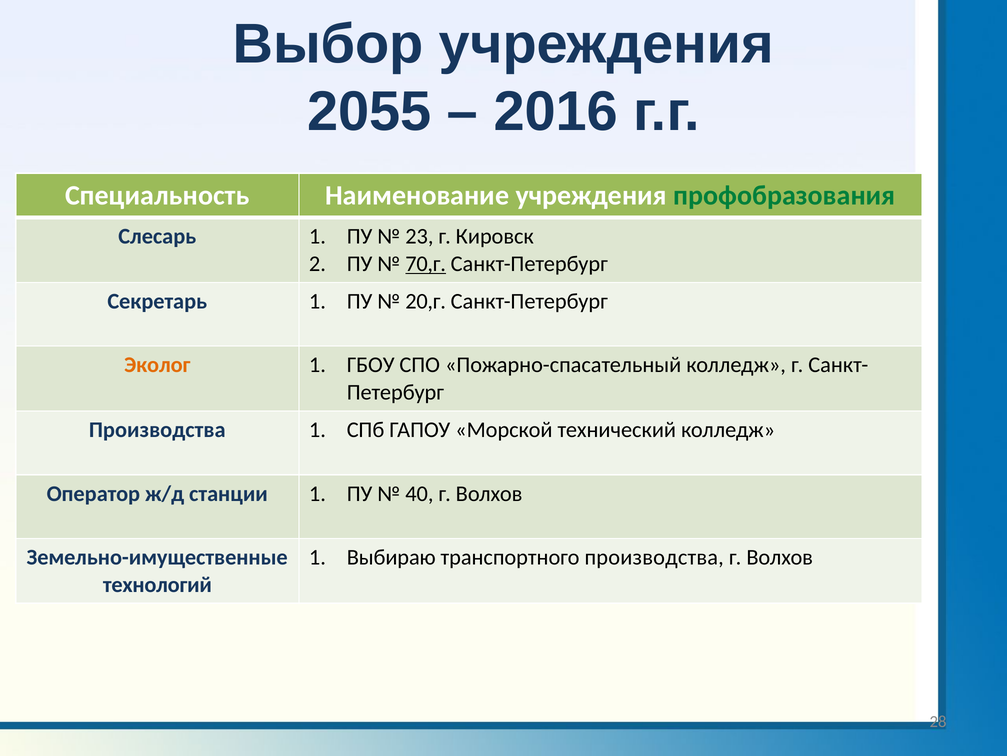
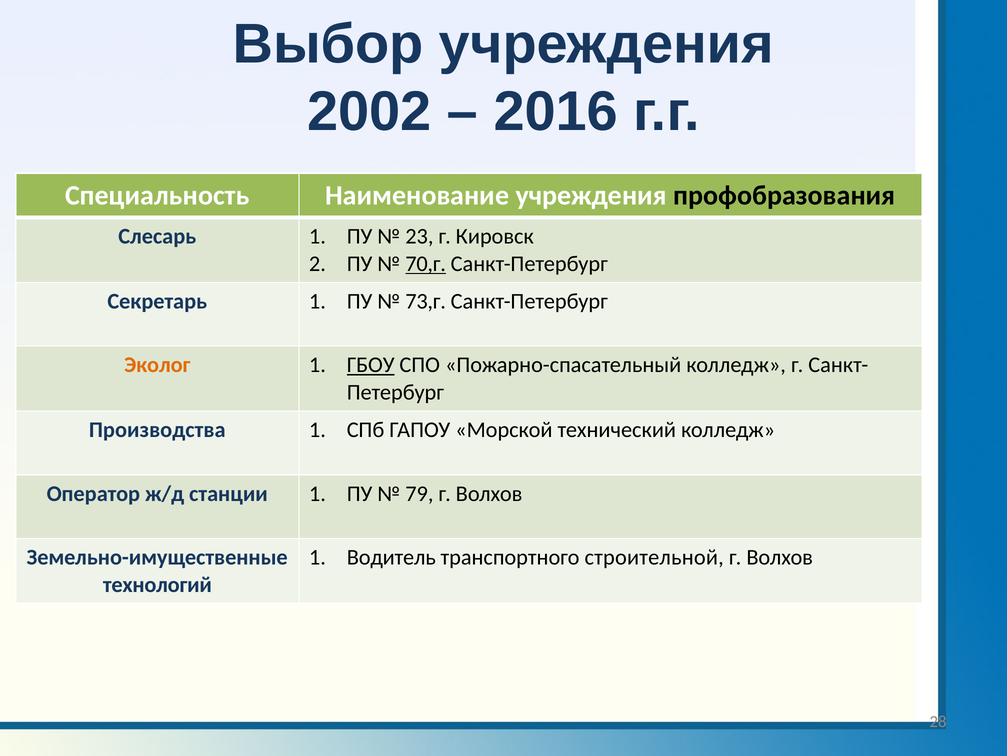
2055: 2055 -> 2002
профобразования colour: green -> black
20,г: 20,г -> 73,г
ГБОУ underline: none -> present
40: 40 -> 79
Выбираю: Выбираю -> Водитель
транспортного производства: производства -> строительной
